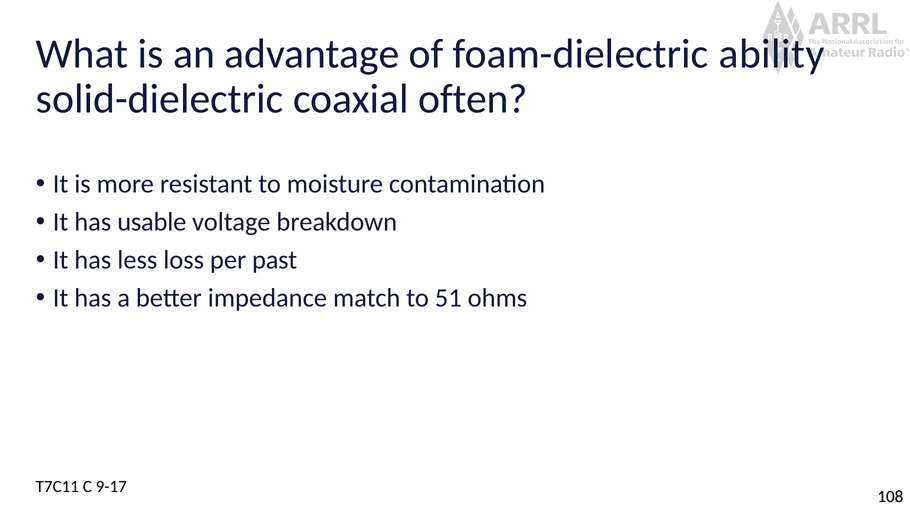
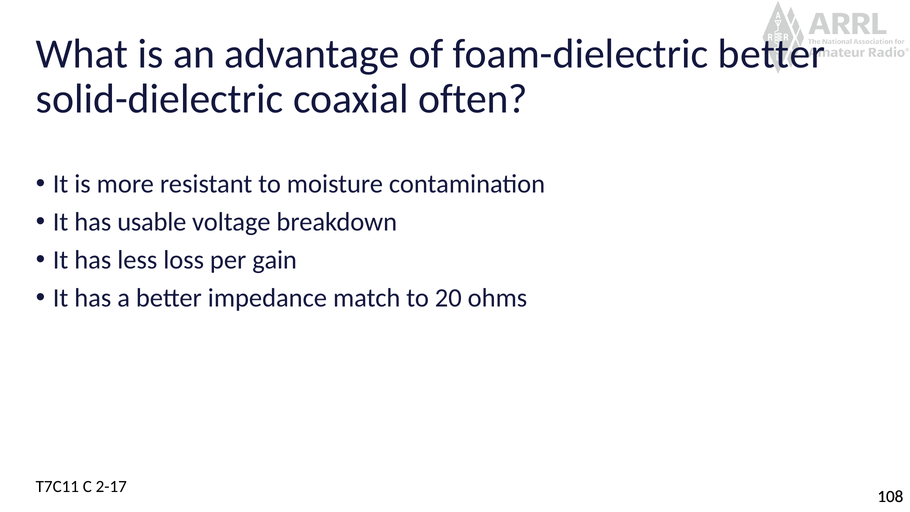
foam-dielectric ability: ability -> better
past: past -> gain
51: 51 -> 20
9-17: 9-17 -> 2-17
